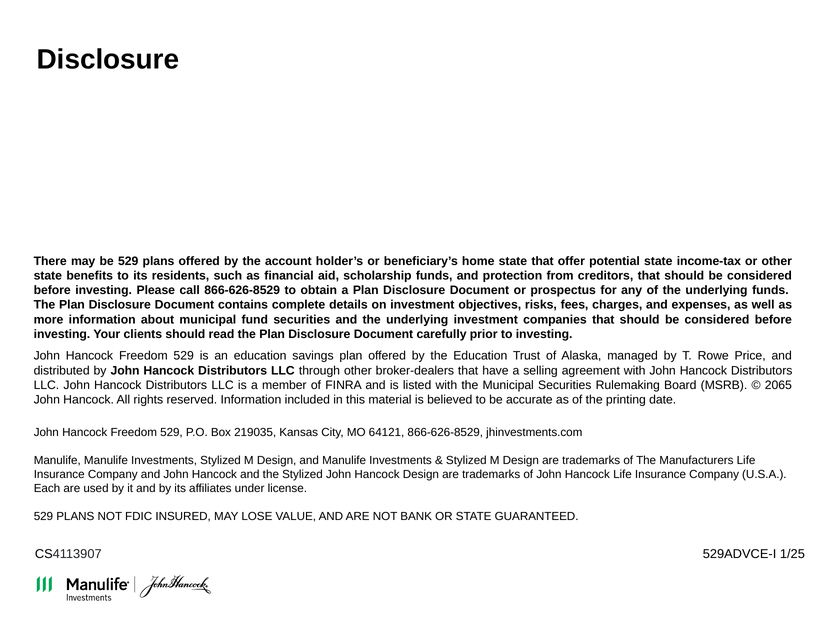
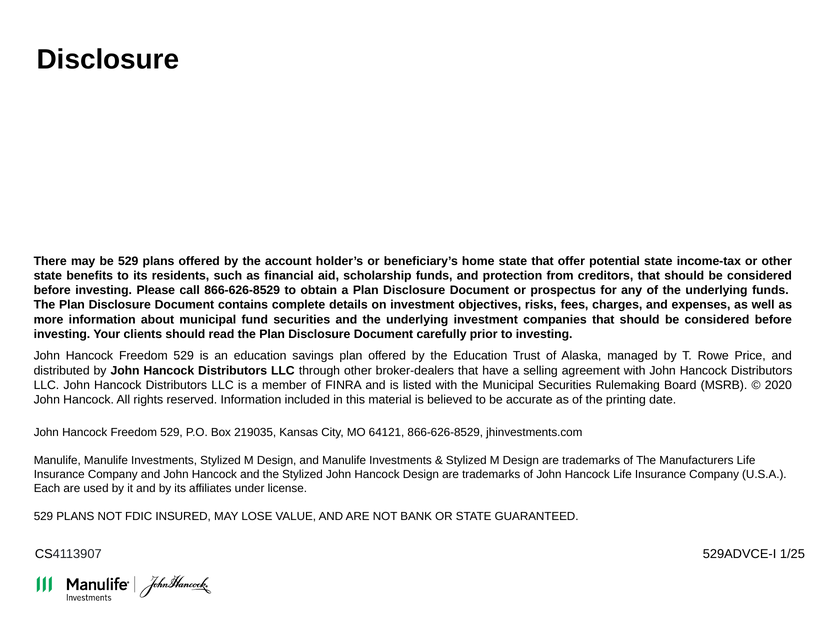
2065: 2065 -> 2020
